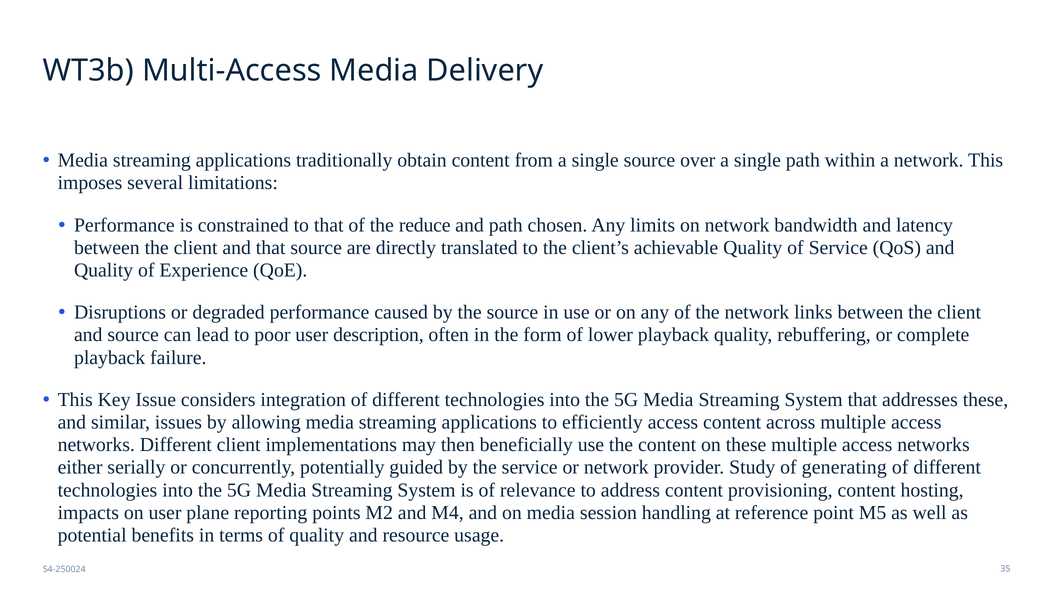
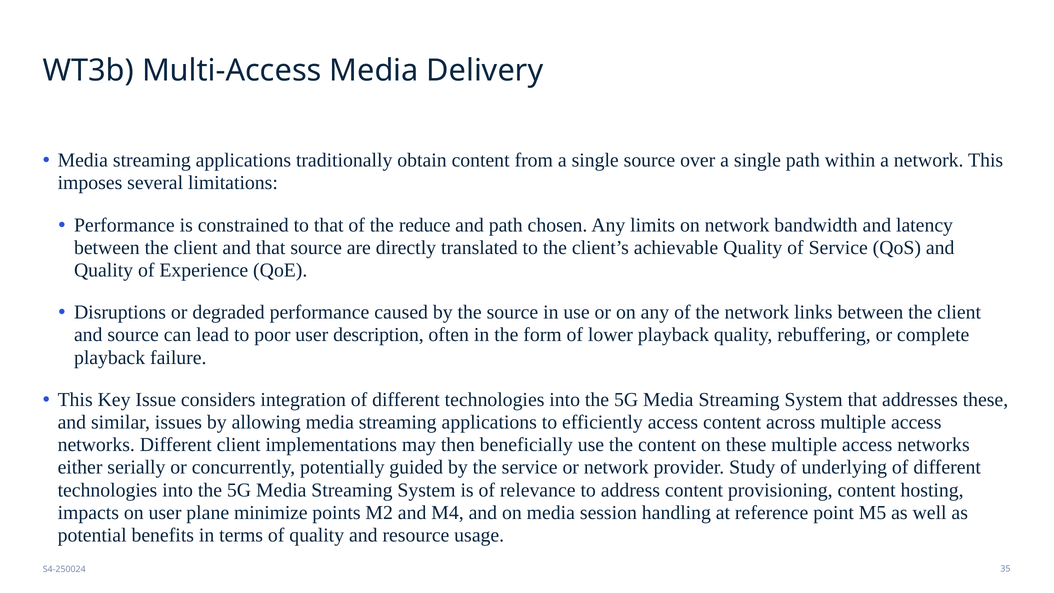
generating: generating -> underlying
reporting: reporting -> minimize
